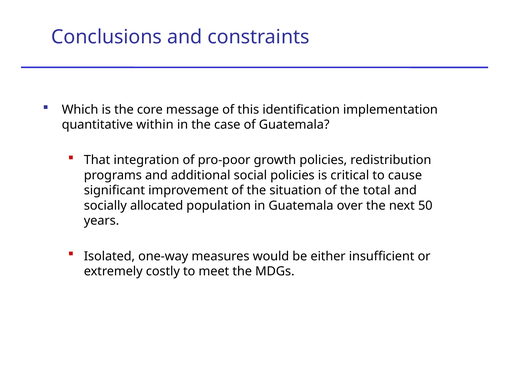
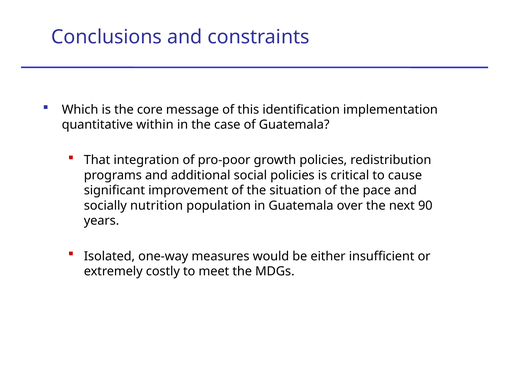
total: total -> pace
allocated: allocated -> nutrition
50: 50 -> 90
